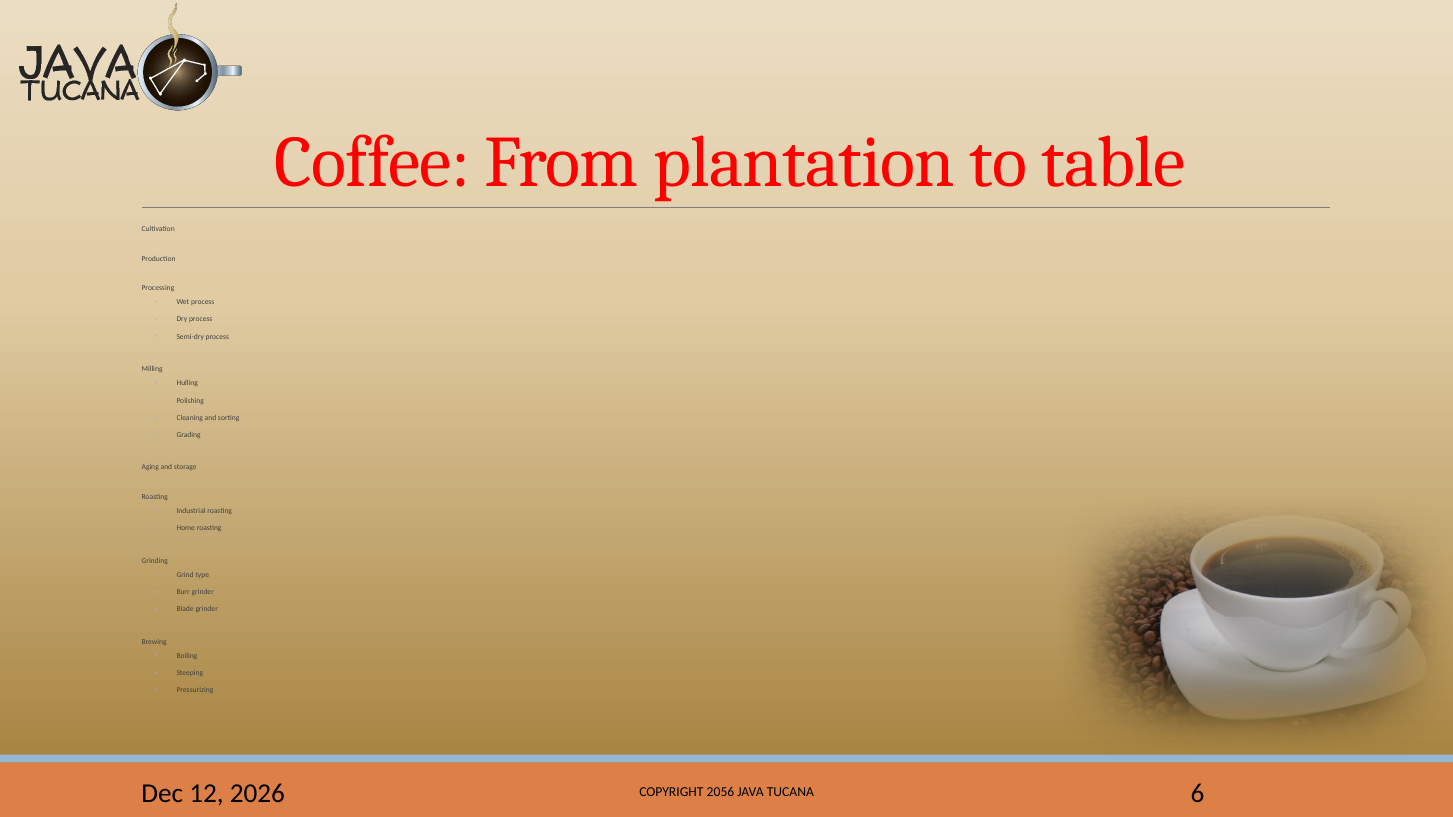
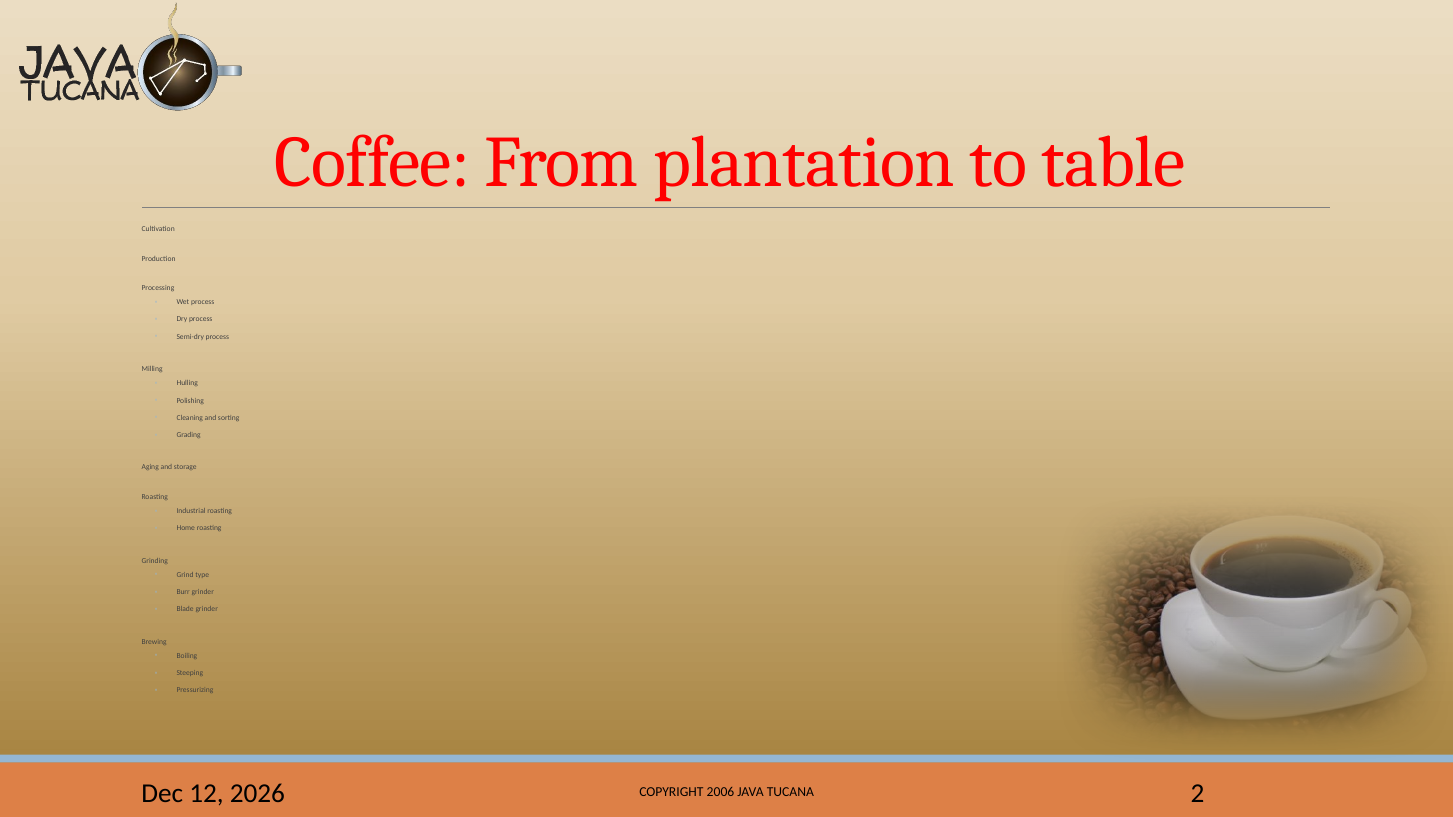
2056: 2056 -> 2006
6: 6 -> 2
